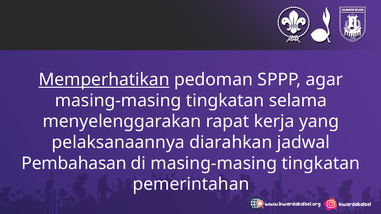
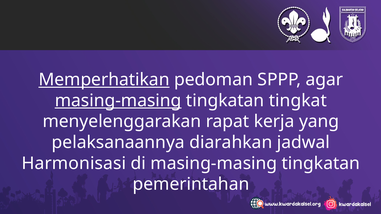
masing-masing at (118, 101) underline: none -> present
selama: selama -> tingkat
Pembahasan: Pembahasan -> Harmonisasi
